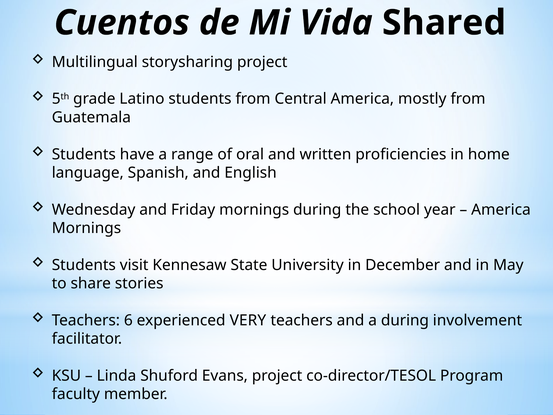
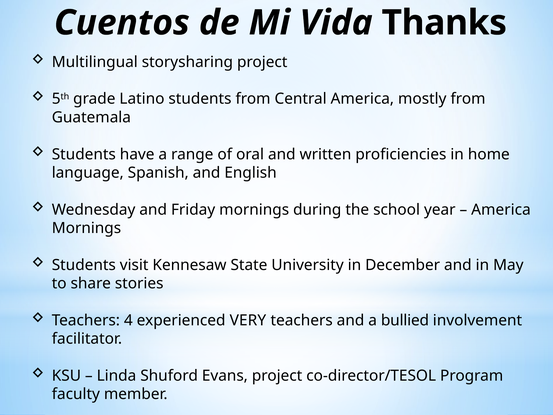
Shared: Shared -> Thanks
6: 6 -> 4
a during: during -> bullied
